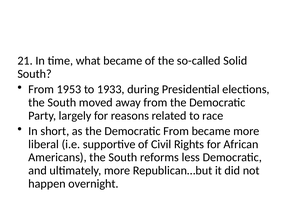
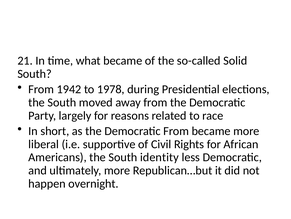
1953: 1953 -> 1942
1933: 1933 -> 1978
reforms: reforms -> identity
